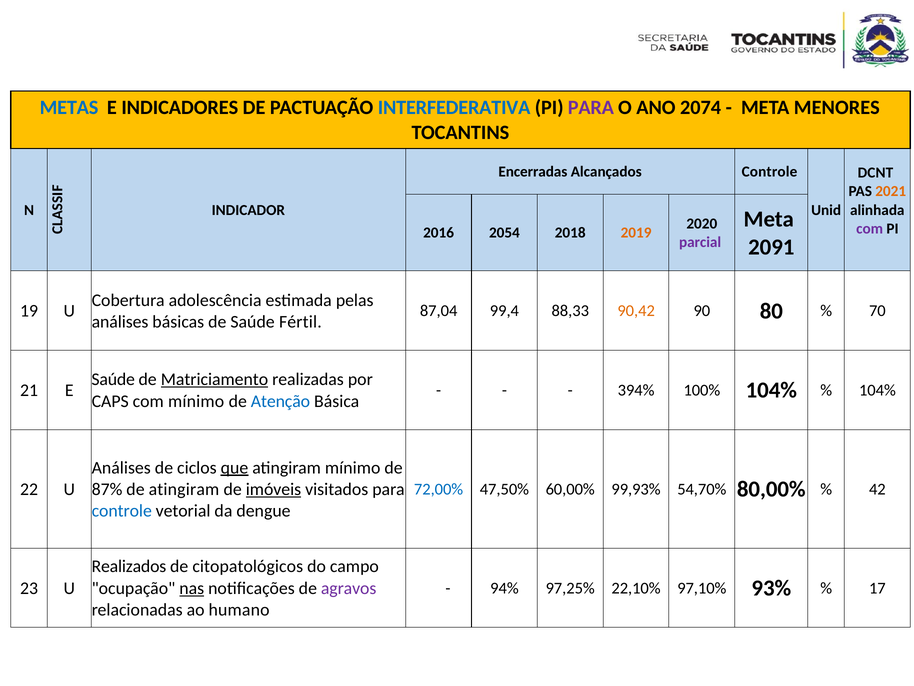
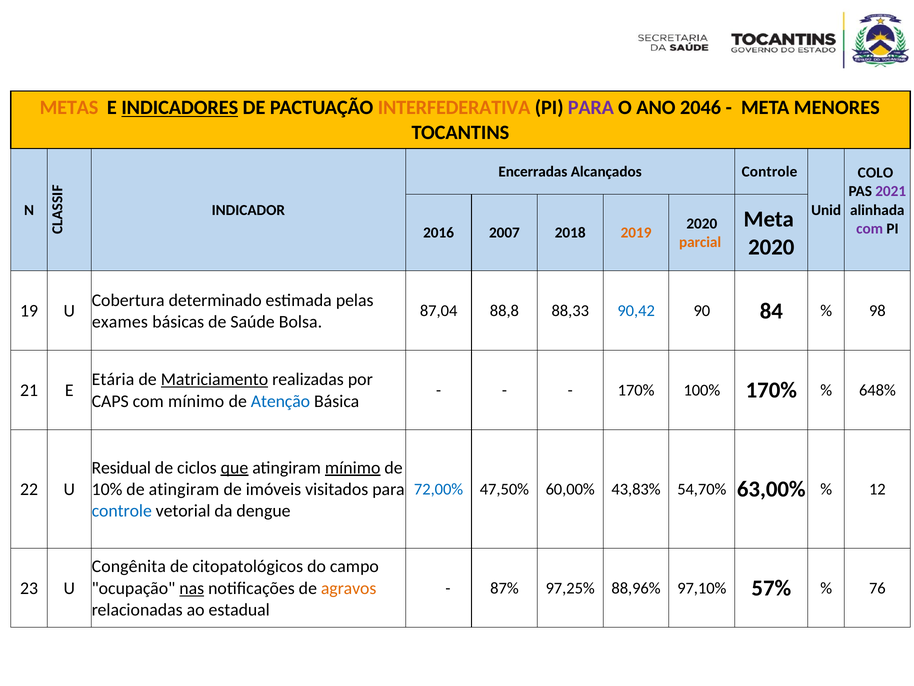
METAS colour: blue -> orange
INDICADORES underline: none -> present
INTERFEDERATIVA colour: blue -> orange
2074: 2074 -> 2046
DCNT: DCNT -> COLO
2021 colour: orange -> purple
2054: 2054 -> 2007
parcial colour: purple -> orange
2091 at (771, 247): 2091 -> 2020
adolescência: adolescência -> determinado
99,4: 99,4 -> 88,8
90,42 colour: orange -> blue
80: 80 -> 84
70: 70 -> 98
análises at (120, 322): análises -> exames
Fértil: Fértil -> Bolsa
Saúde at (113, 379): Saúde -> Etária
394% at (636, 390): 394% -> 170%
100% 104%: 104% -> 170%
104% at (877, 390): 104% -> 648%
Análises at (121, 467): Análises -> Residual
mínimo at (353, 467) underline: none -> present
87%: 87% -> 10%
imóveis underline: present -> none
99,93%: 99,93% -> 43,83%
80,00%: 80,00% -> 63,00%
42: 42 -> 12
Realizados: Realizados -> Congênita
agravos colour: purple -> orange
94%: 94% -> 87%
22,10%: 22,10% -> 88,96%
93%: 93% -> 57%
17: 17 -> 76
humano: humano -> estadual
